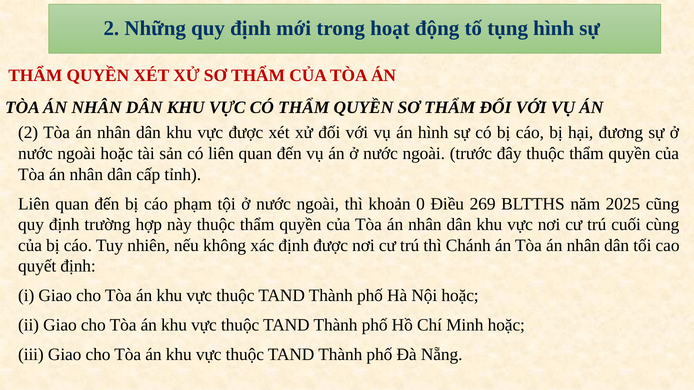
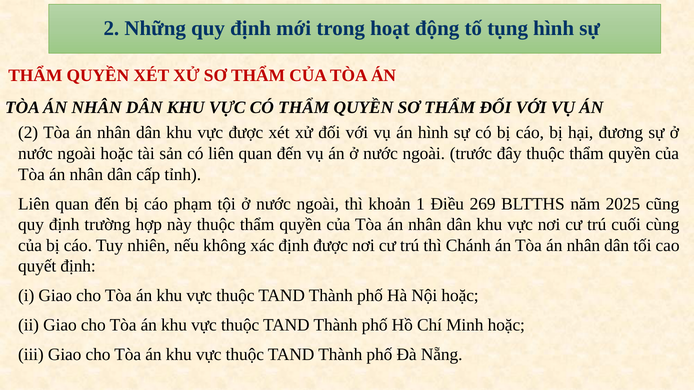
0: 0 -> 1
